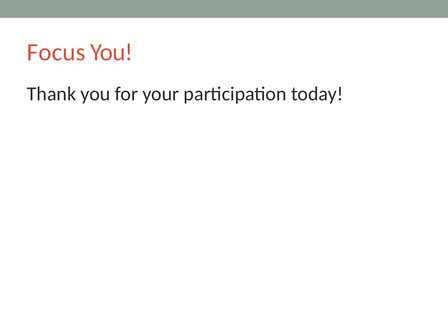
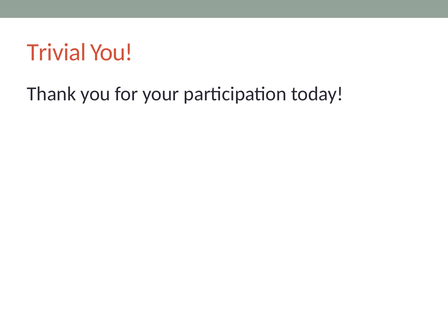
Focus: Focus -> Trivial
